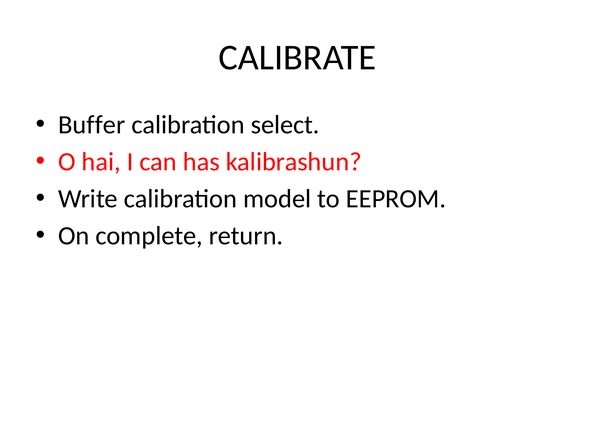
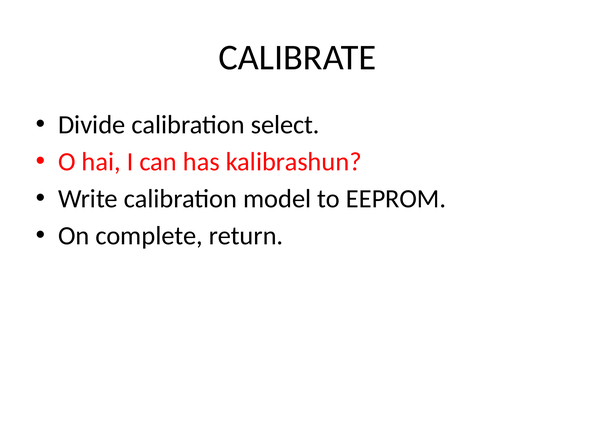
Buffer: Buffer -> Divide
